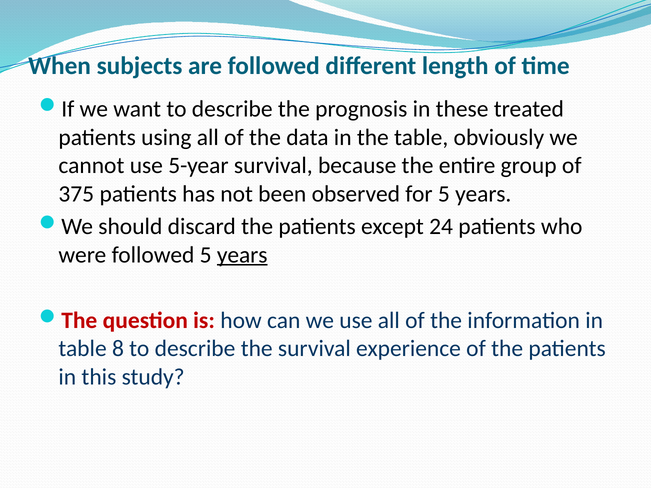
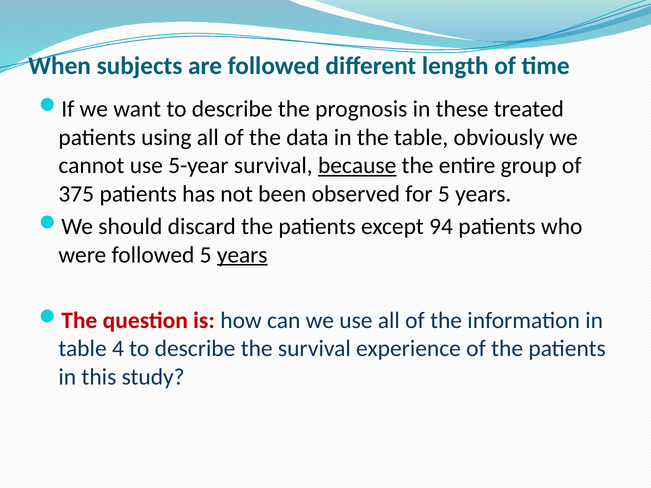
because underline: none -> present
24: 24 -> 94
8: 8 -> 4
